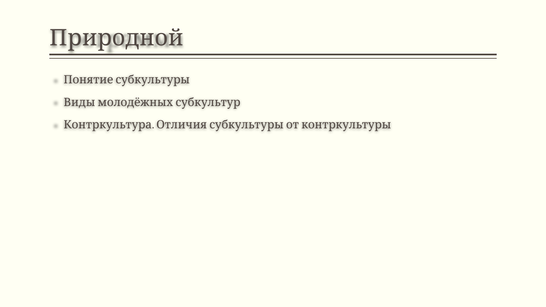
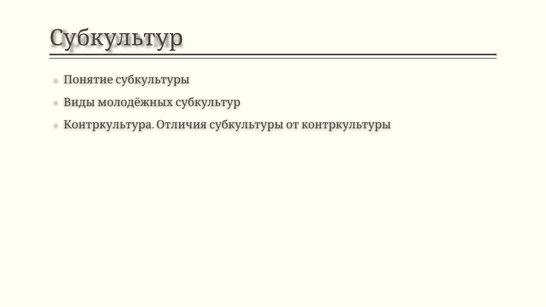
Природной: Природной -> Субкультур
